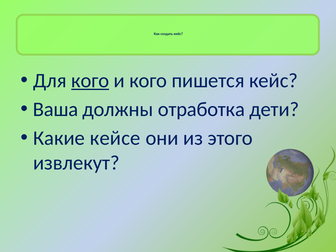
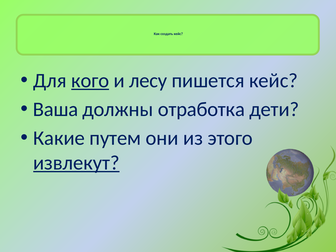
и кого: кого -> лесу
кейсе: кейсе -> путем
извлекут underline: none -> present
